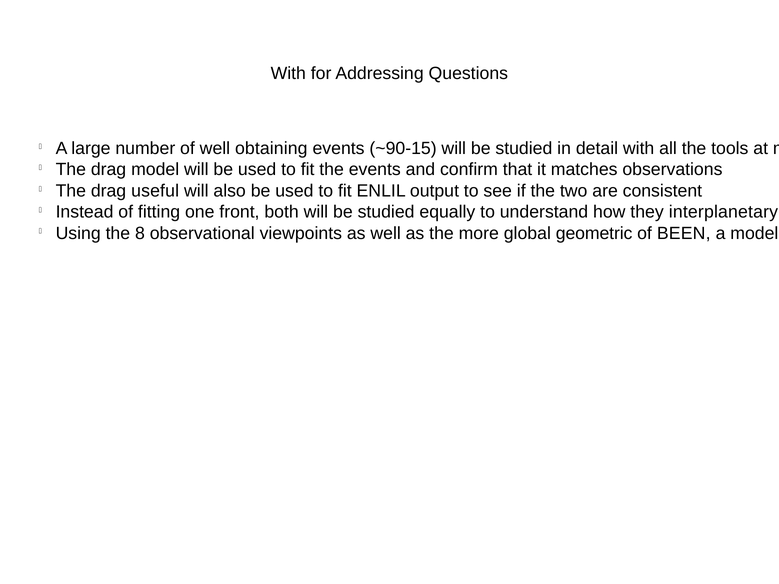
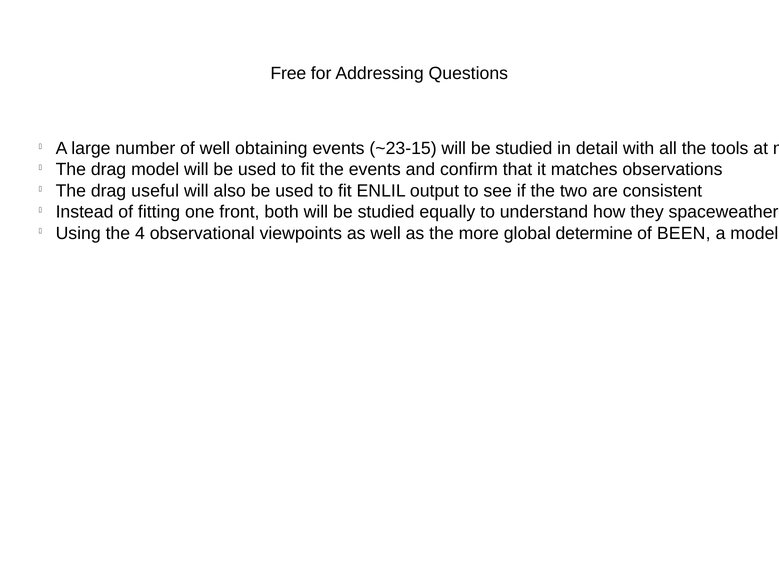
With at (288, 73): With -> Free
~90-15: ~90-15 -> ~23-15
interplanetary: interplanetary -> spaceweather
8: 8 -> 4
geometric: geometric -> determine
